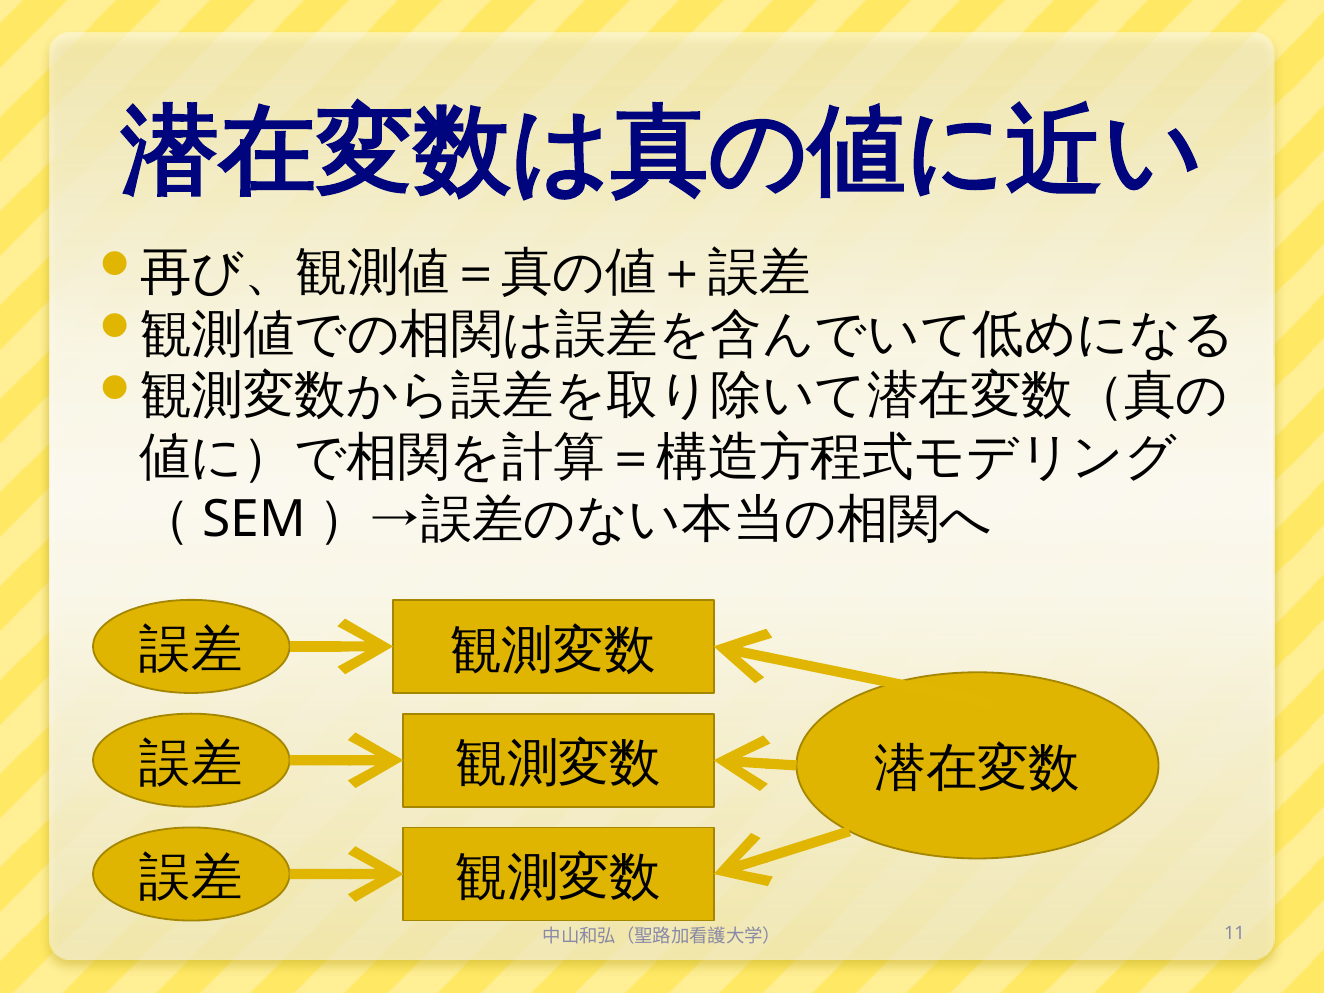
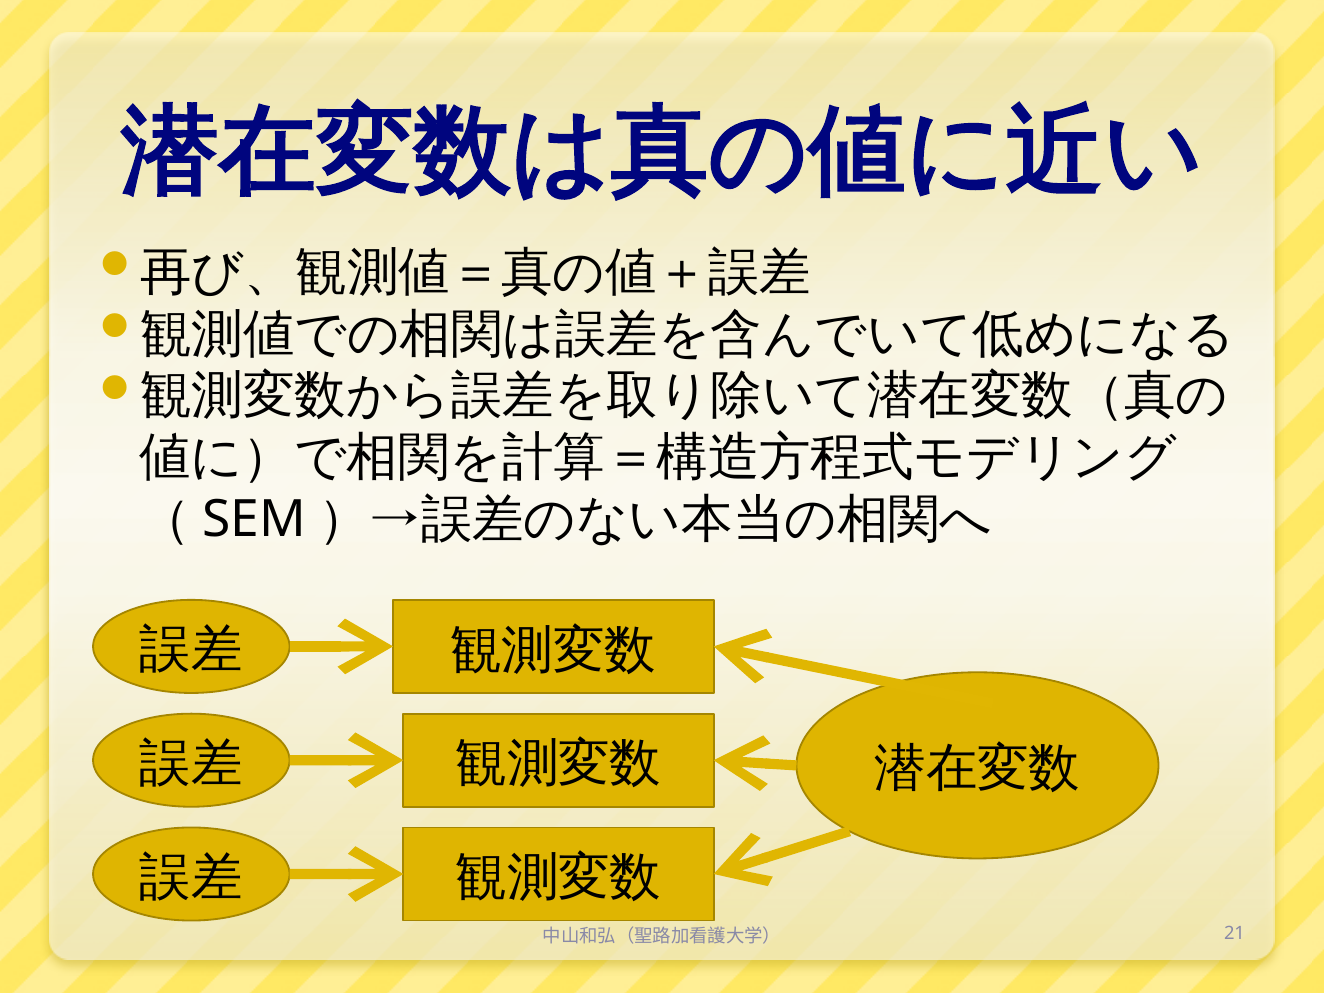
11: 11 -> 21
